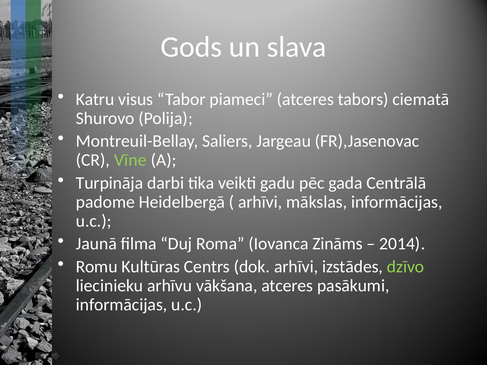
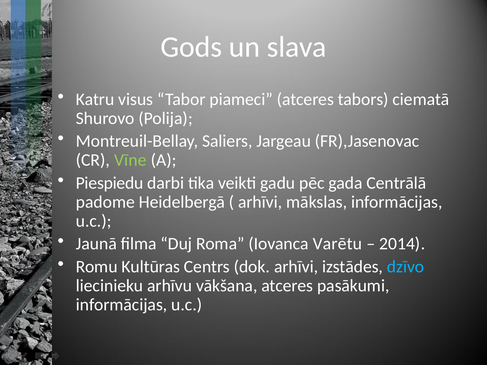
Turpināja: Turpināja -> Piespiedu
Zināms: Zināms -> Varētu
dzīvo colour: light green -> light blue
